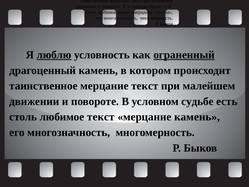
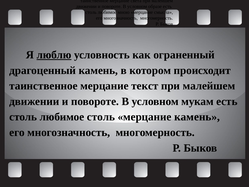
ограненный at (184, 55) underline: present -> none
судьбе: судьбе -> мукам
любимое текст: текст -> столь
